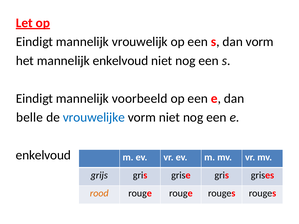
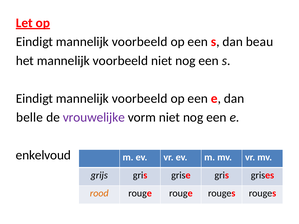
vrouwelijk at (140, 42): vrouwelijk -> voorbeeld
dan vorm: vorm -> beau
het mannelijk enkelvoud: enkelvoud -> voorbeeld
vrouwelijke colour: blue -> purple
